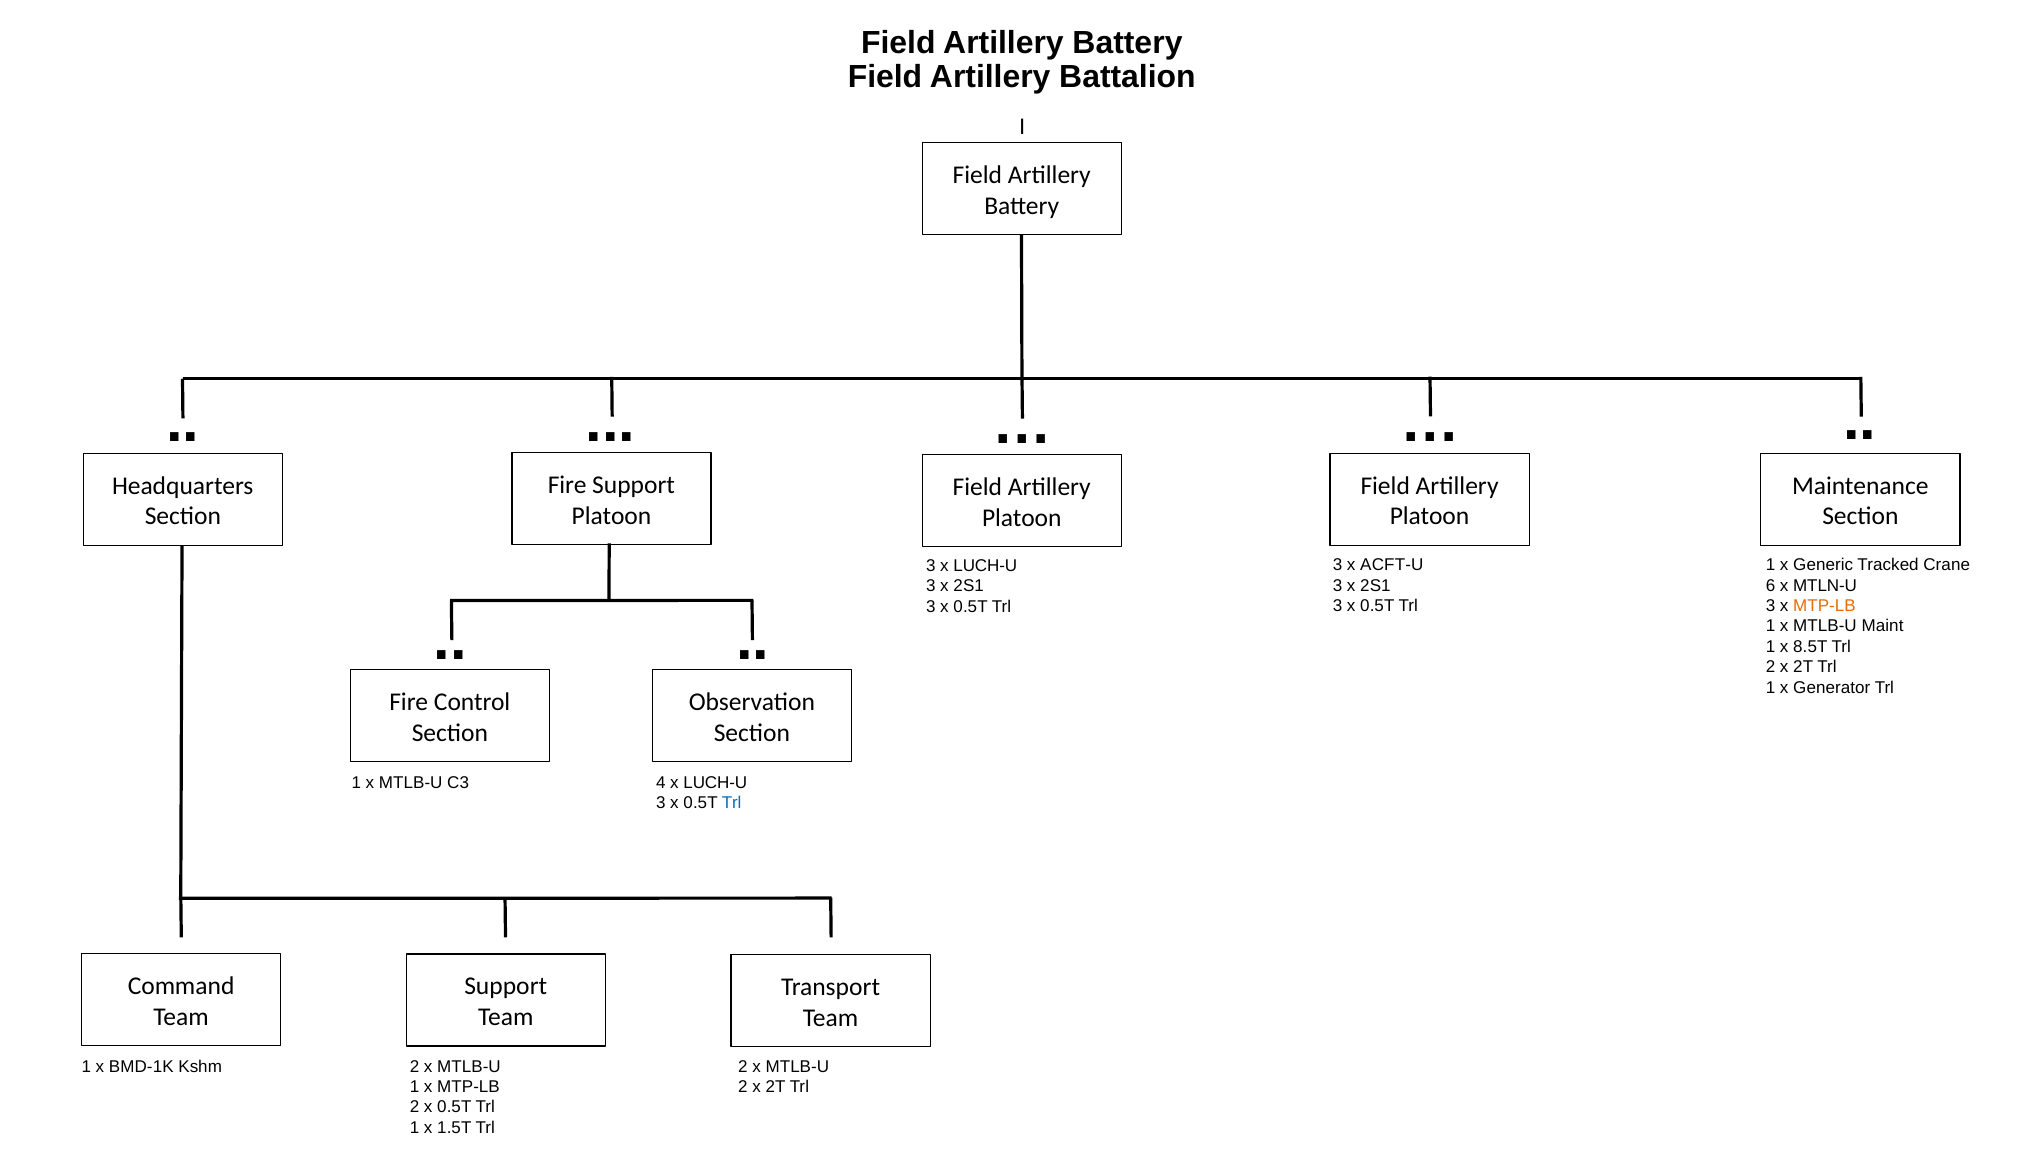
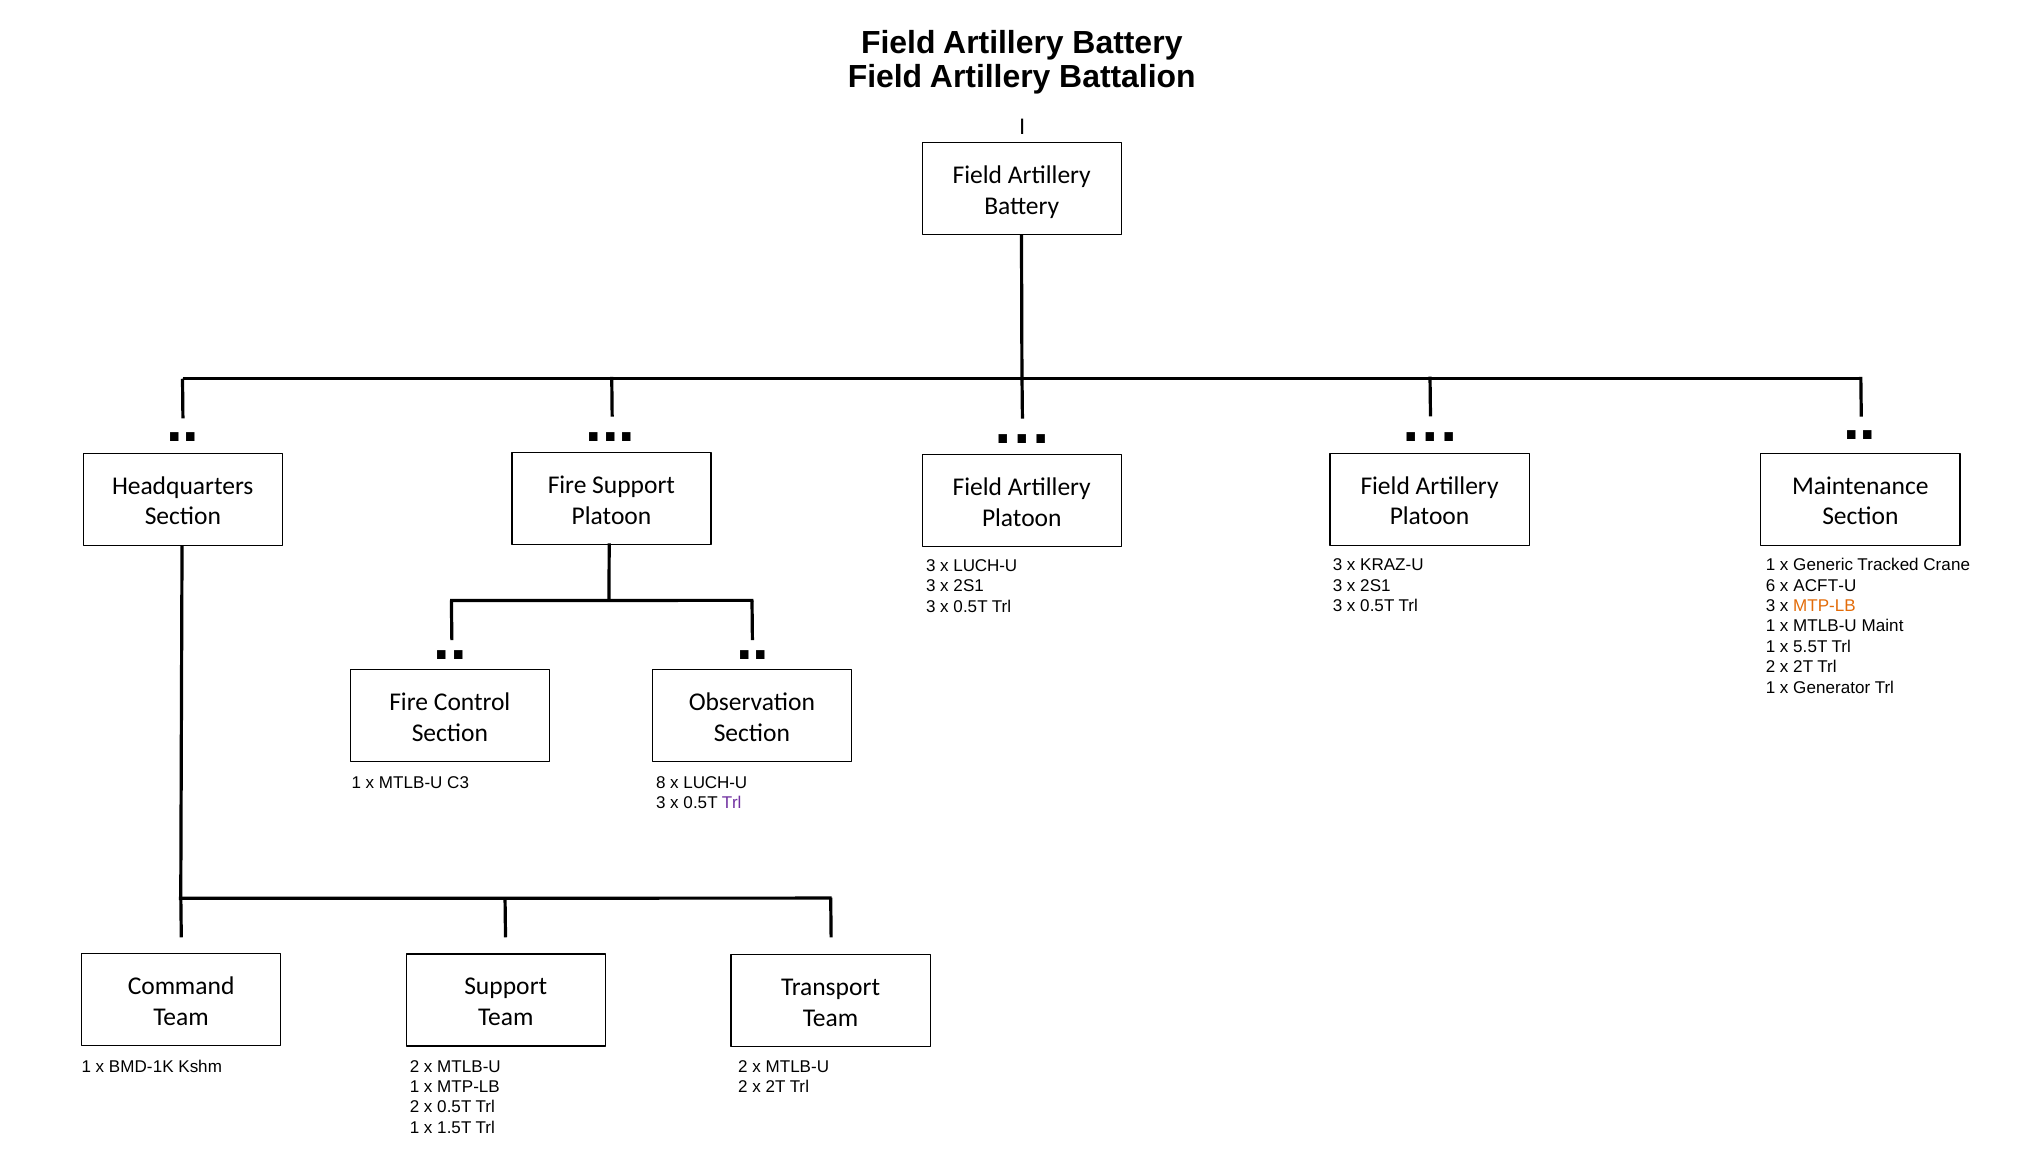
ACFT-U: ACFT-U -> KRAZ-U
MTLN-U: MTLN-U -> ACFT-U
8.5T: 8.5T -> 5.5T
4: 4 -> 8
Trl at (732, 803) colour: blue -> purple
